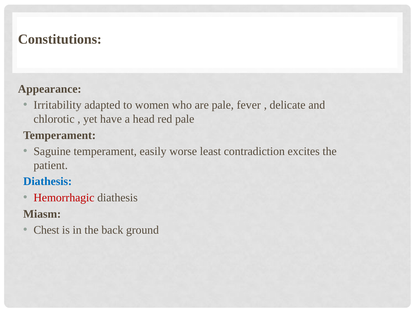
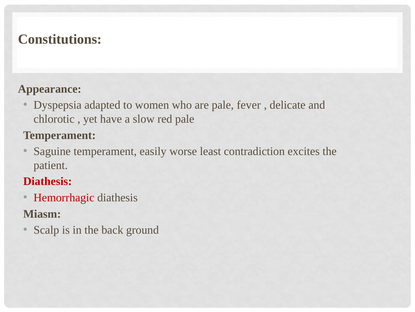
Irritability: Irritability -> Dyspepsia
head: head -> slow
Diathesis at (48, 181) colour: blue -> red
Chest: Chest -> Scalp
